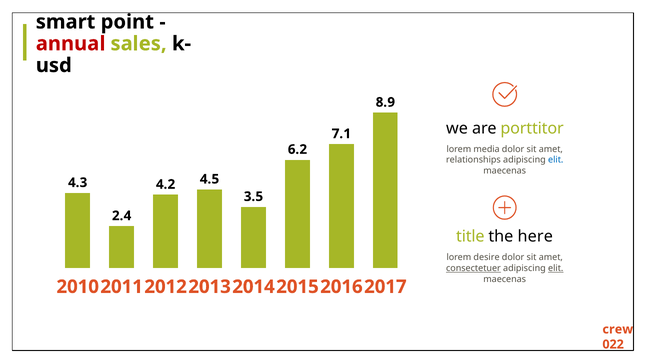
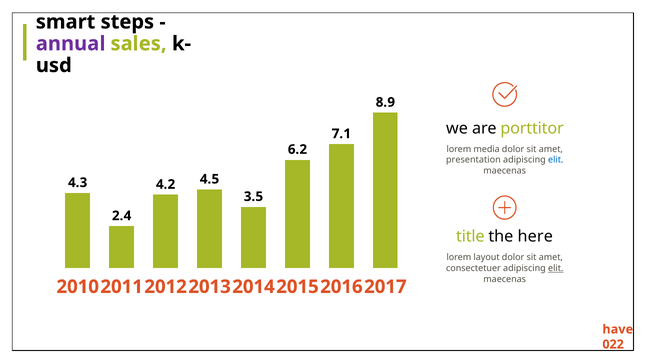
point: point -> steps
annual colour: red -> purple
relationships: relationships -> presentation
desire: desire -> layout
consectetuer underline: present -> none
crew: crew -> have
